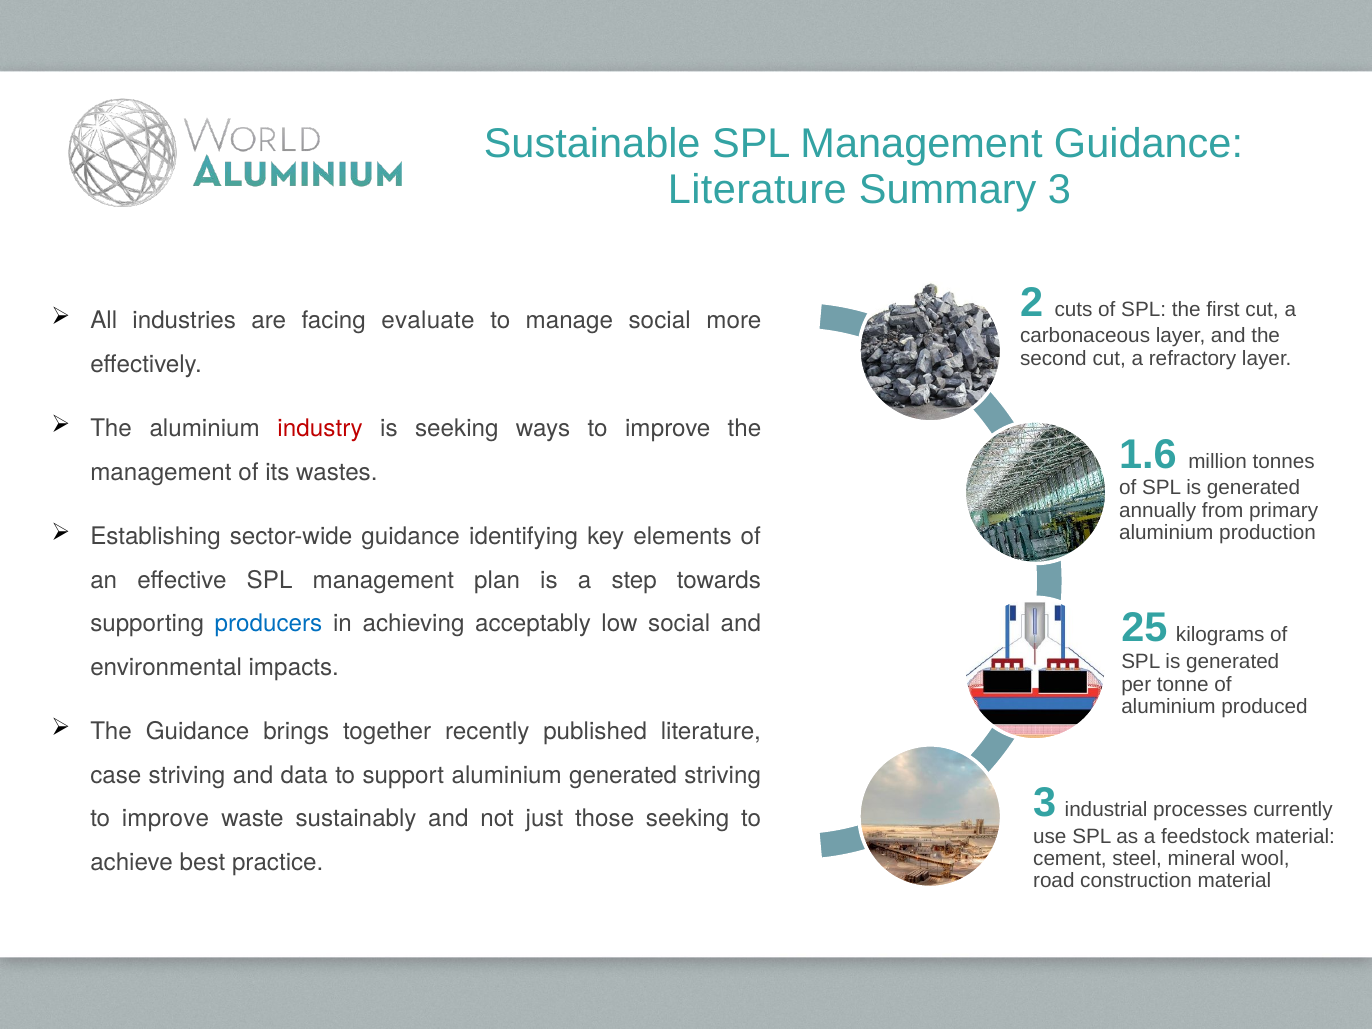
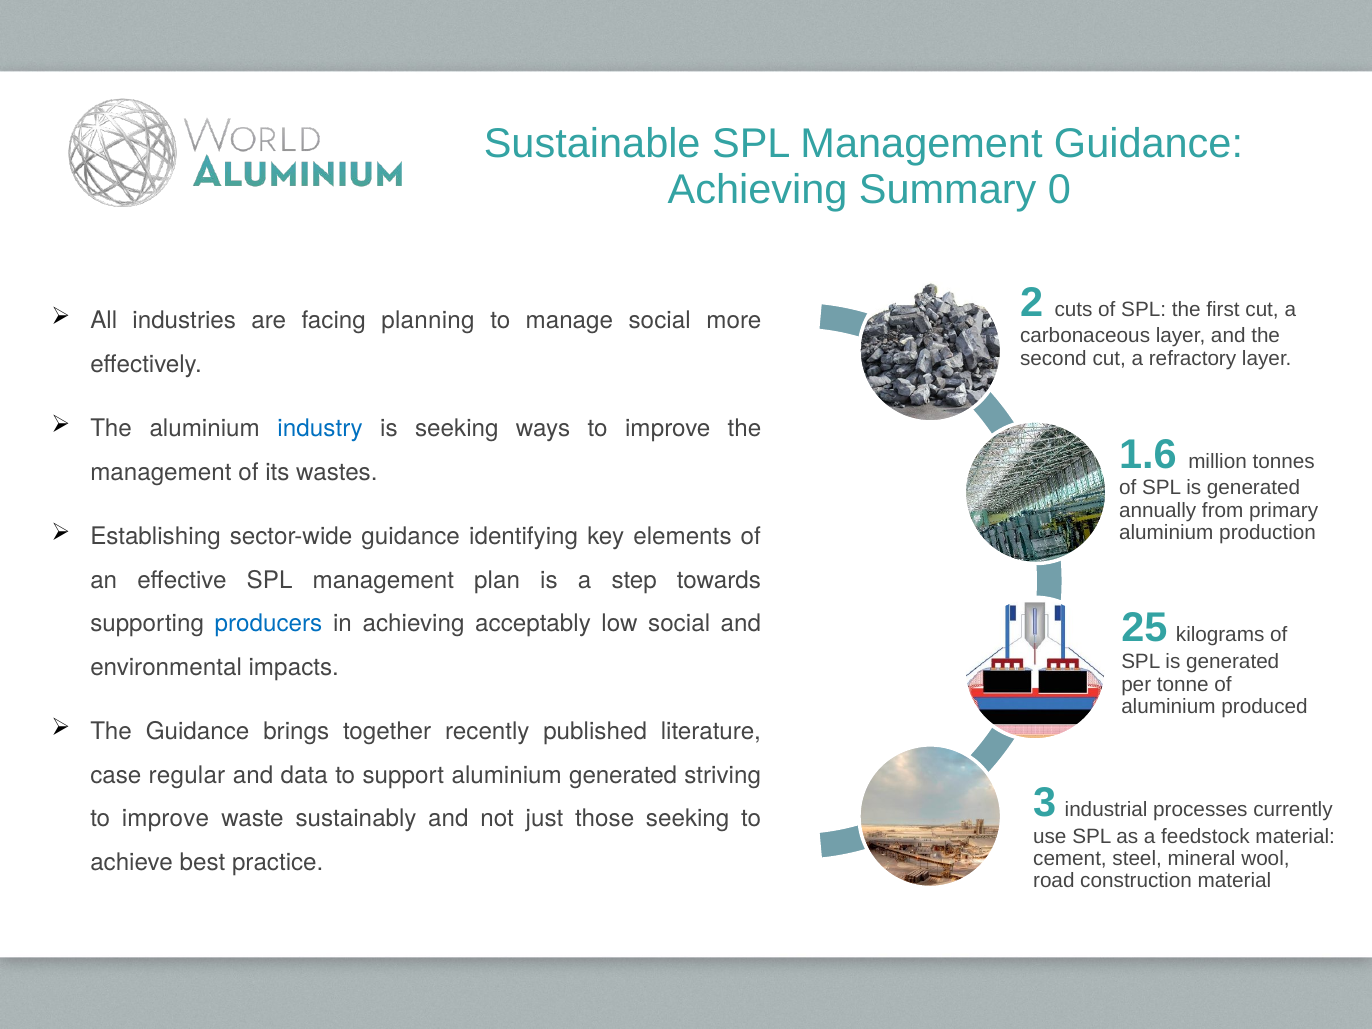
Literature at (757, 190): Literature -> Achieving
Summary 3: 3 -> 0
evaluate: evaluate -> planning
industry colour: red -> blue
case striving: striving -> regular
